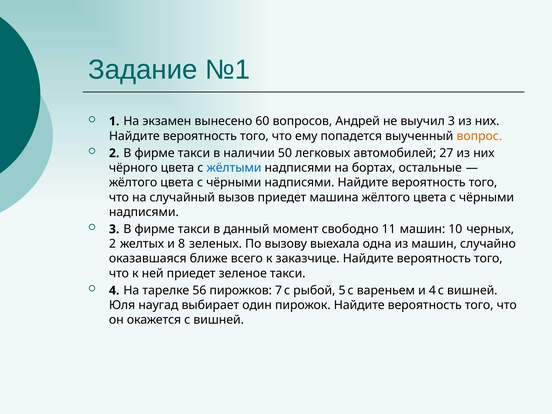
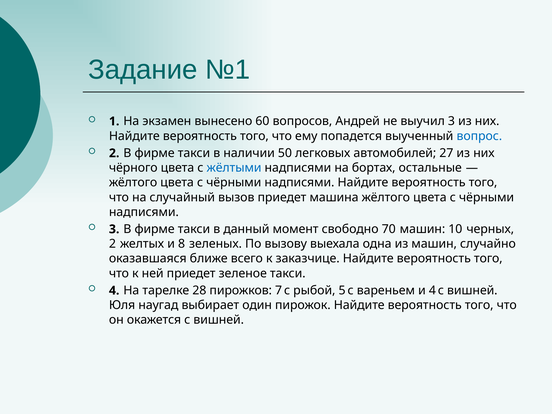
вопрос colour: orange -> blue
11: 11 -> 70
56: 56 -> 28
